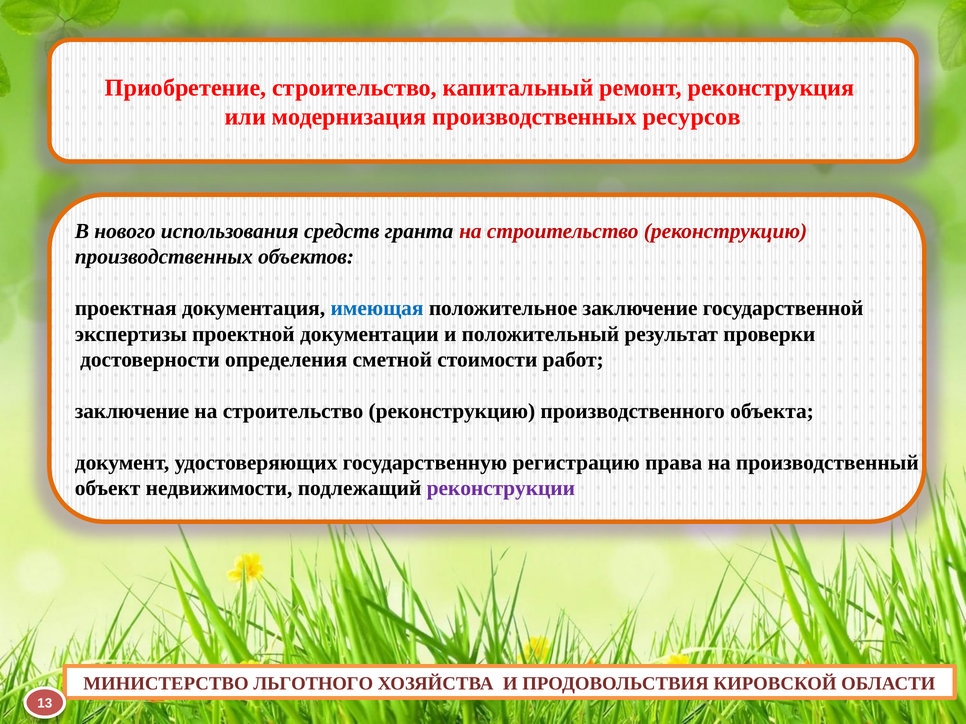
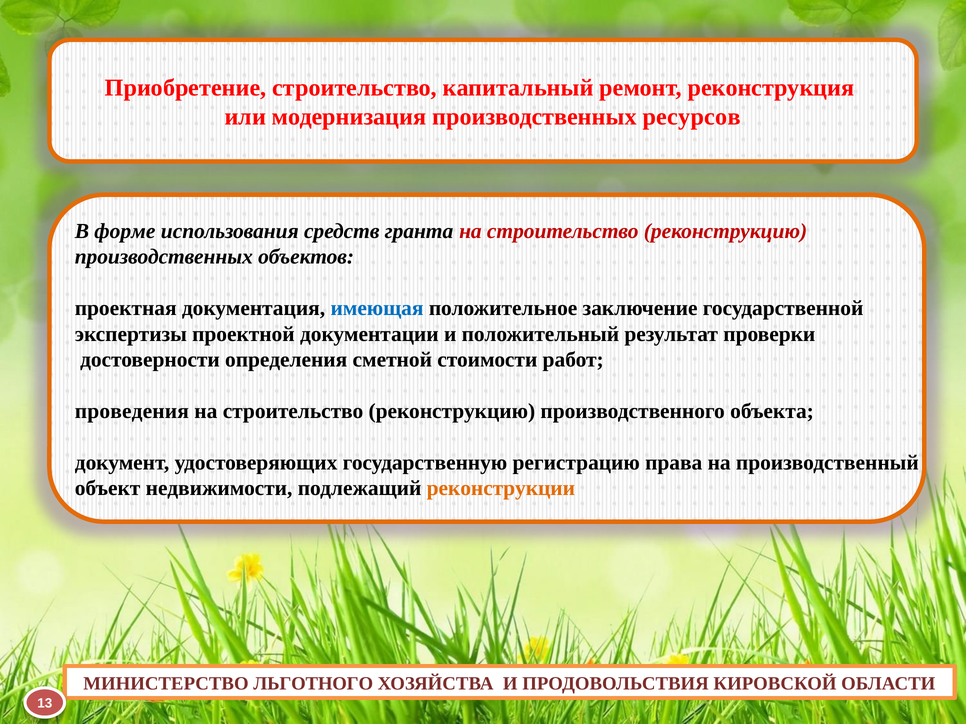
нового: нового -> форме
заключение at (132, 411): заключение -> проведения
реконструкции colour: purple -> orange
